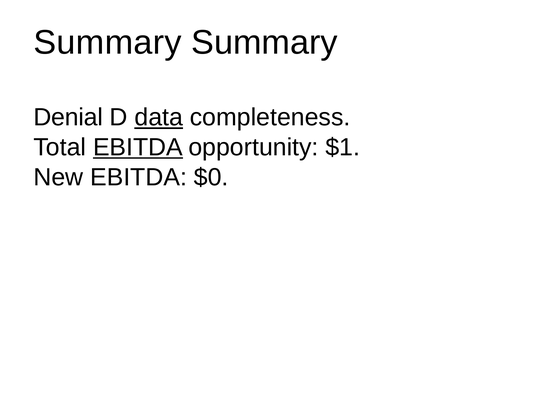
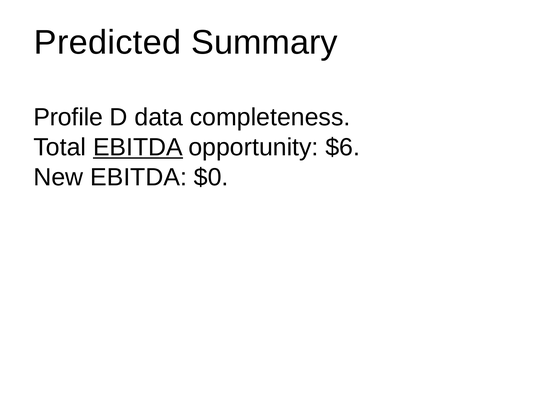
Summary at (108, 43): Summary -> Predicted
Denial: Denial -> Profile
data underline: present -> none
$1: $1 -> $6
